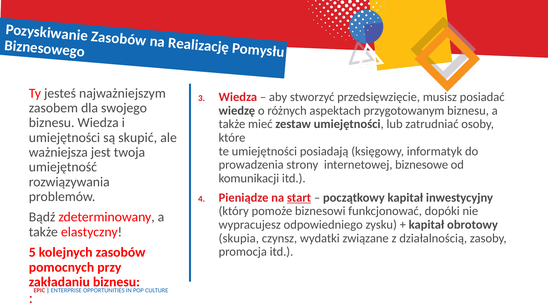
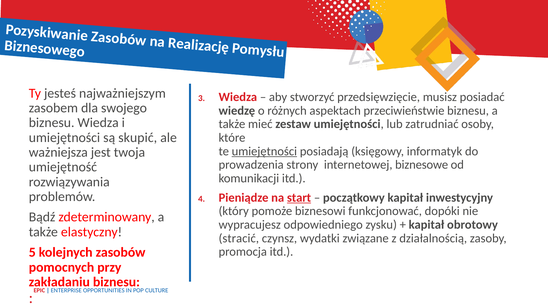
przygotowanym: przygotowanym -> przeciwieństwie
umiejętności at (264, 151) underline: none -> present
skupia: skupia -> stracić
